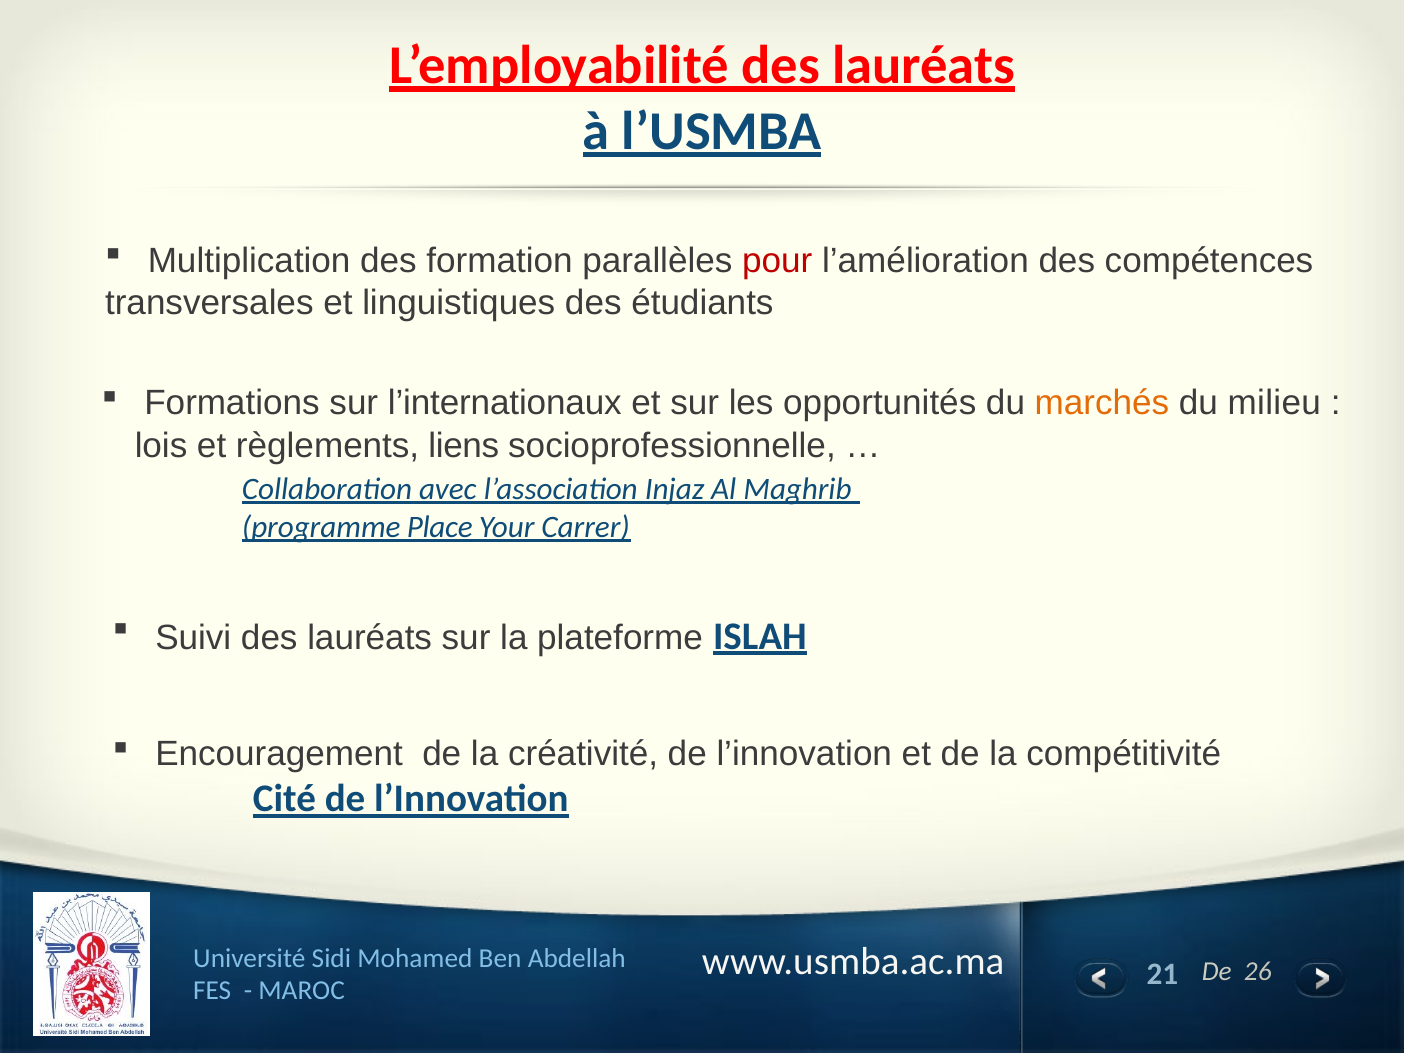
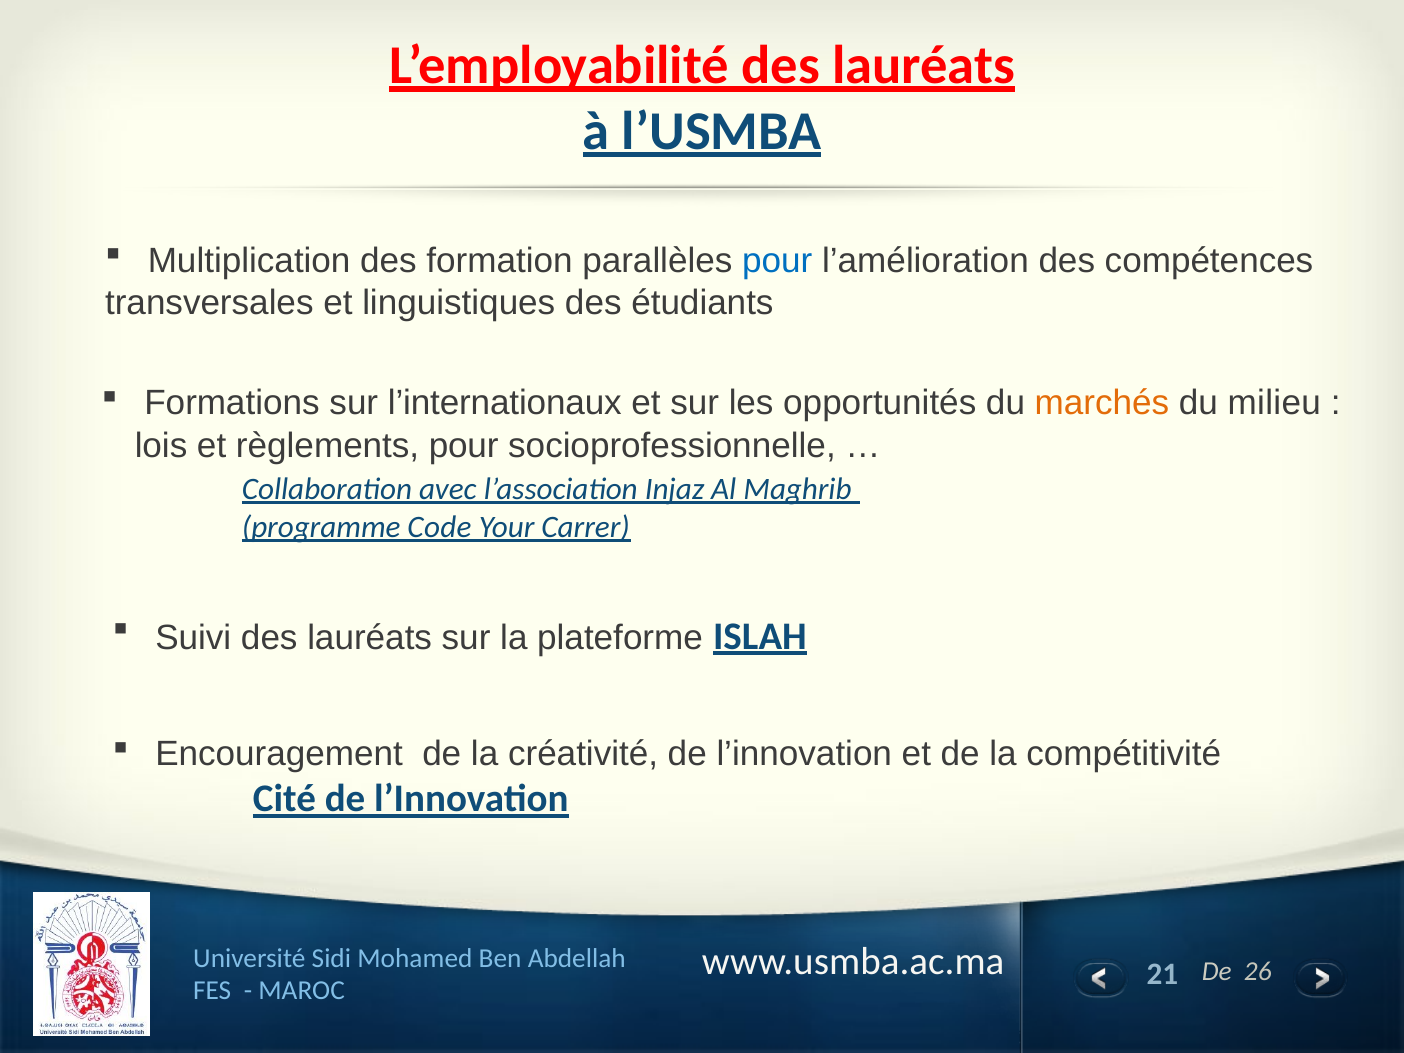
pour at (777, 261) colour: red -> blue
règlements liens: liens -> pour
Place: Place -> Code
